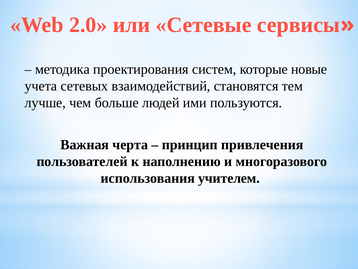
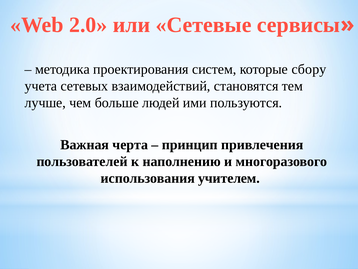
новые: новые -> сбору
